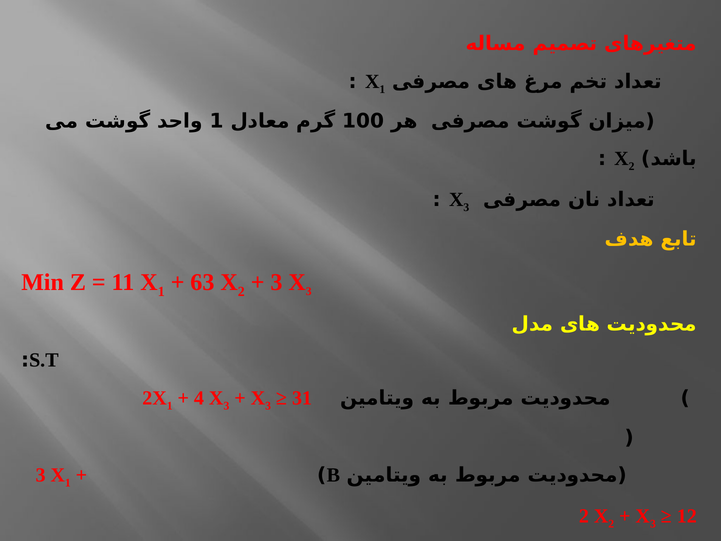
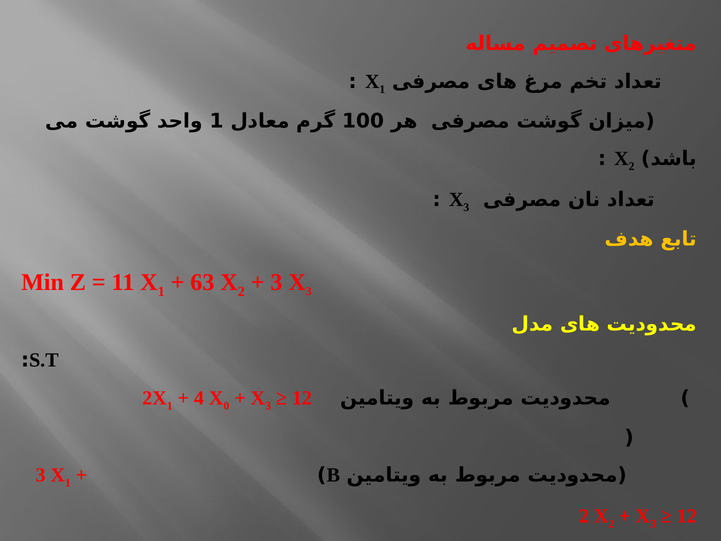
3 at (226, 406): 3 -> 0
31 at (302, 398): 31 -> 12
